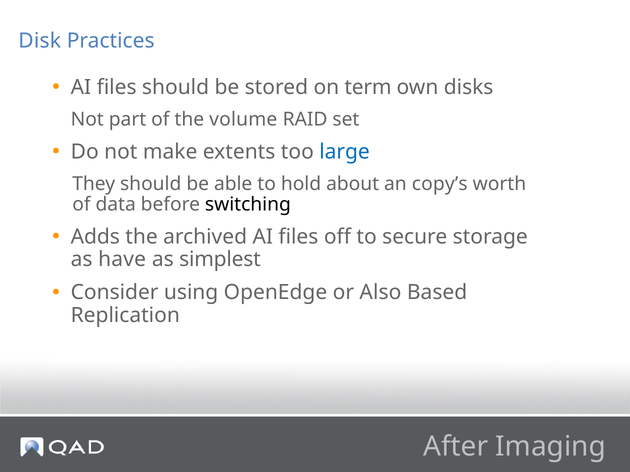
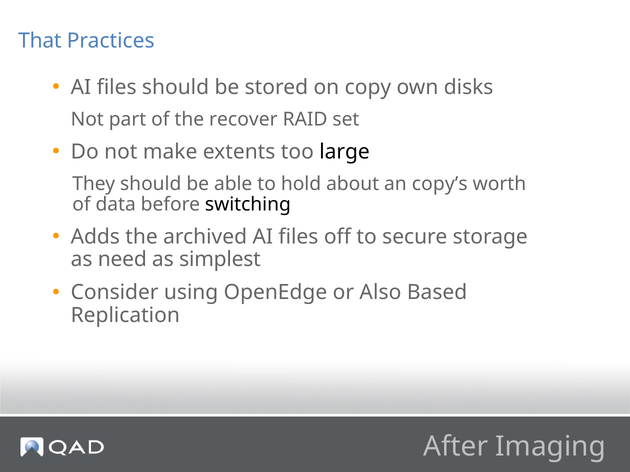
Disk: Disk -> That
term: term -> copy
volume: volume -> recover
large colour: blue -> black
have: have -> need
